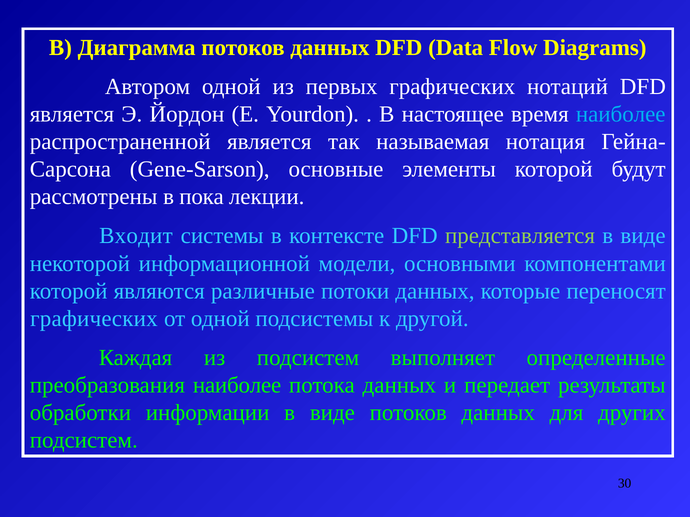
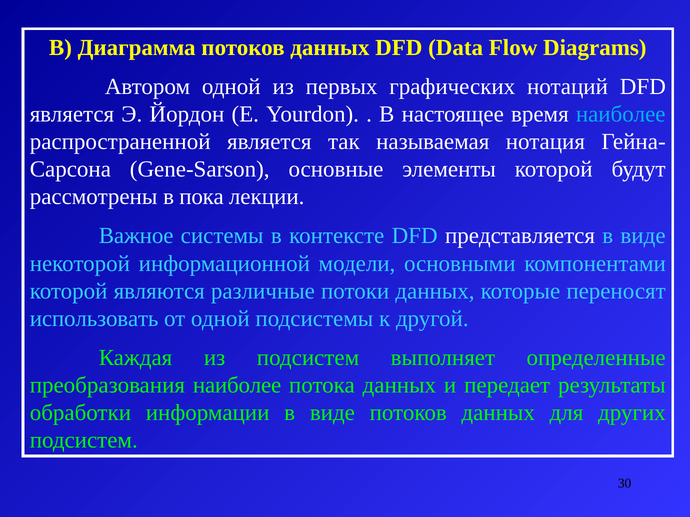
Входит: Входит -> Важное
представляется colour: light green -> white
графических at (94, 319): графических -> использовать
